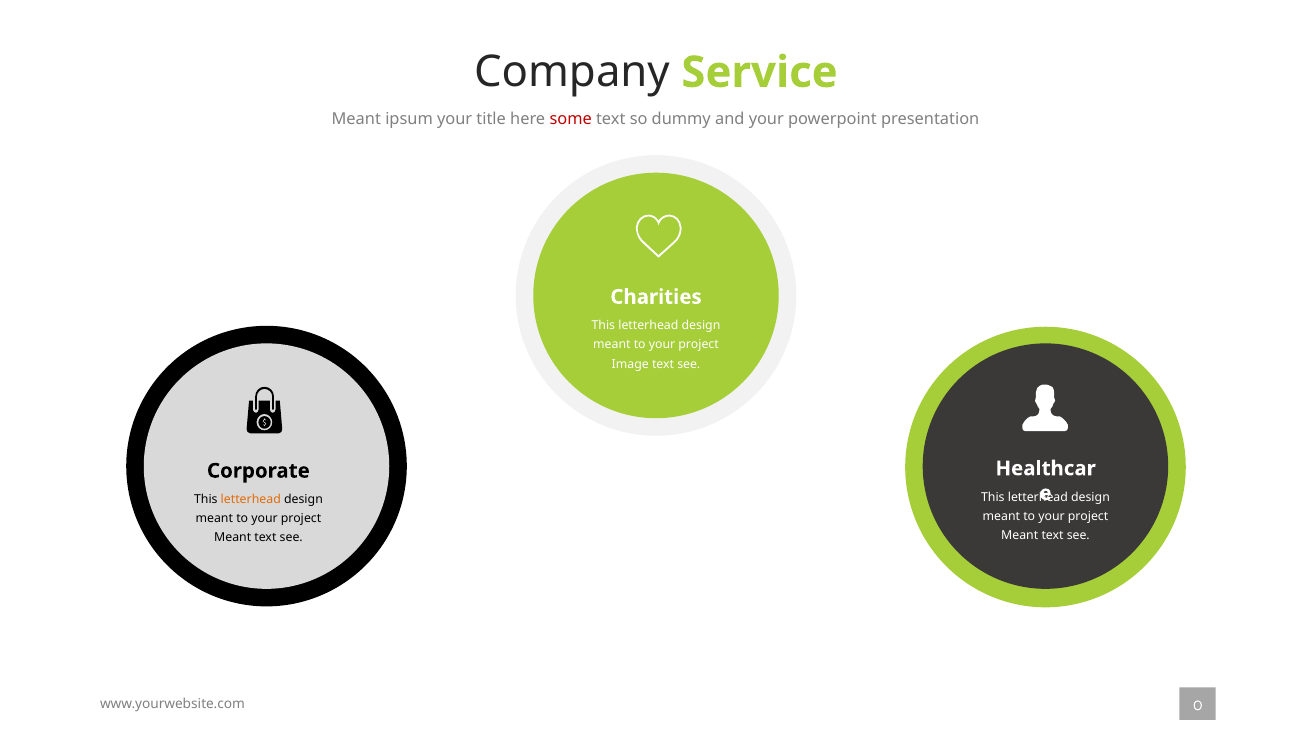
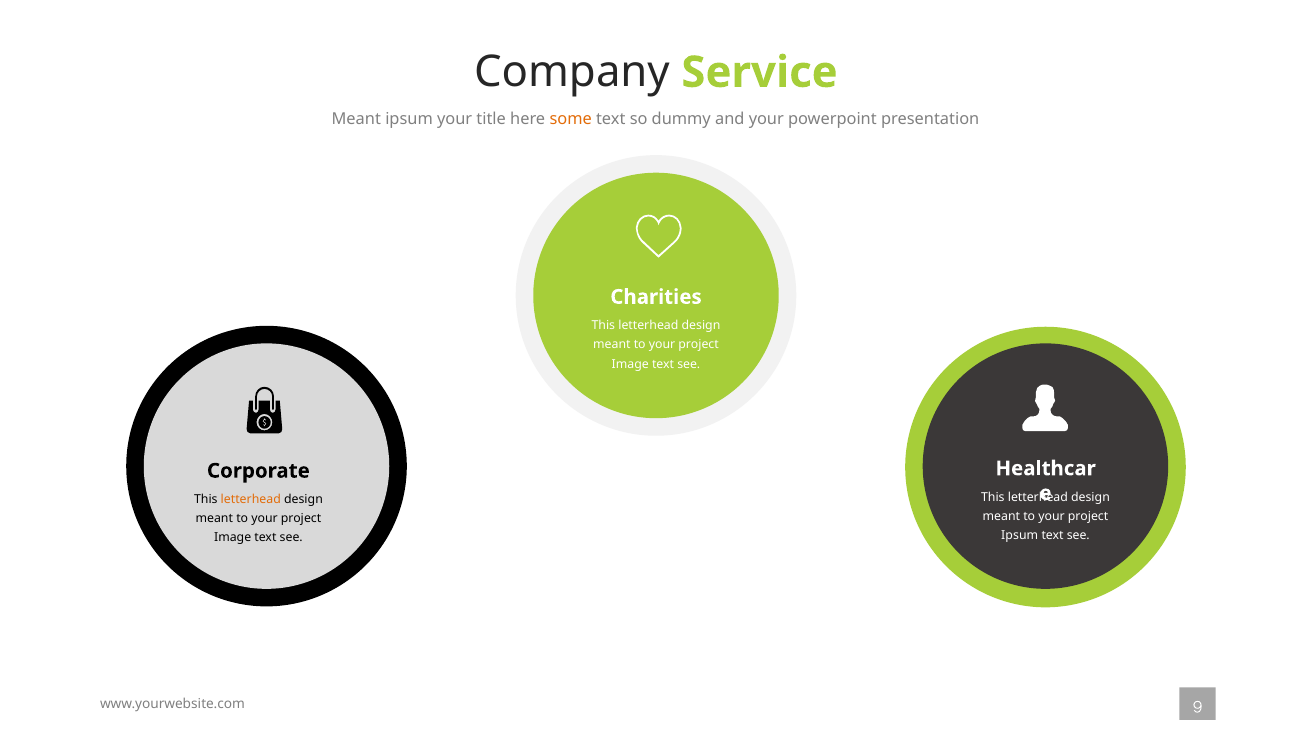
some colour: red -> orange
Meant at (1020, 536): Meant -> Ipsum
Meant at (233, 538): Meant -> Image
0: 0 -> 9
